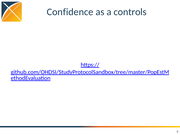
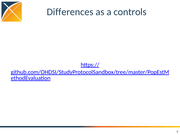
Confidence: Confidence -> Differences
